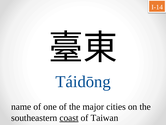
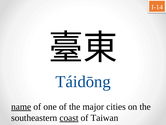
name underline: none -> present
